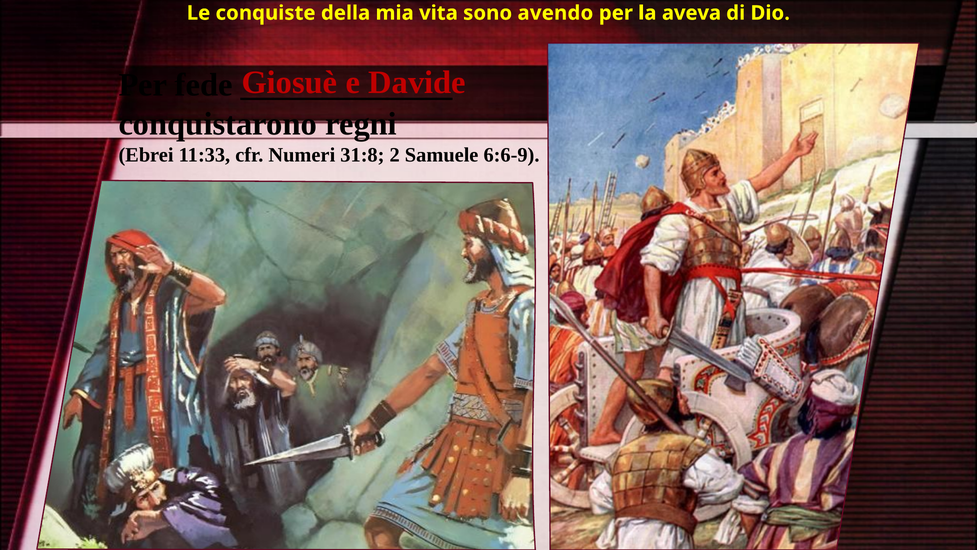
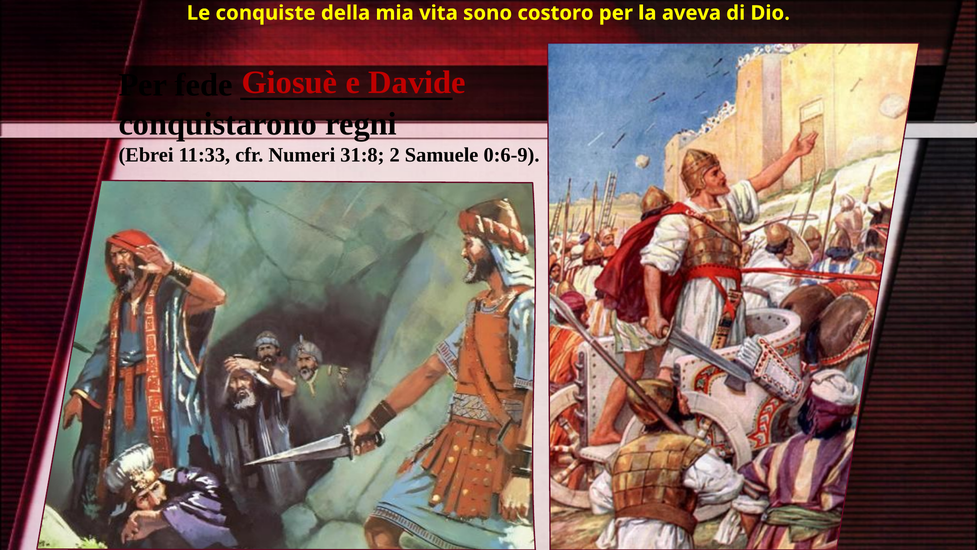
avendo: avendo -> costoro
6:6-9: 6:6-9 -> 0:6-9
